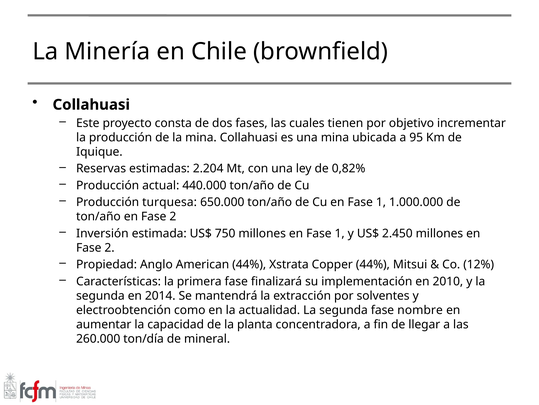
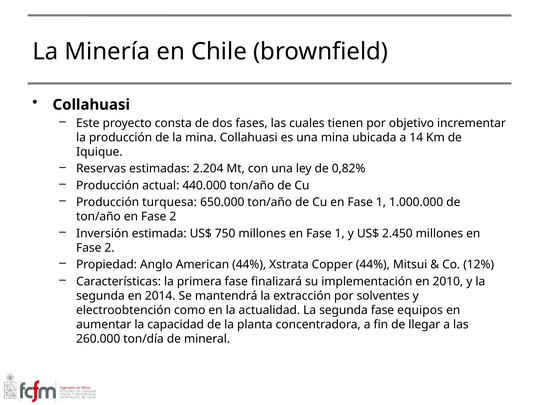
95: 95 -> 14
nombre: nombre -> equipos
